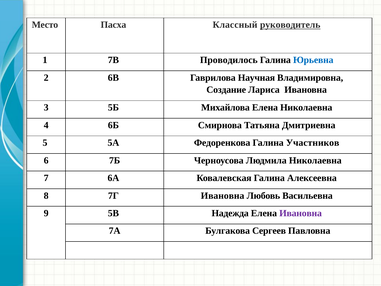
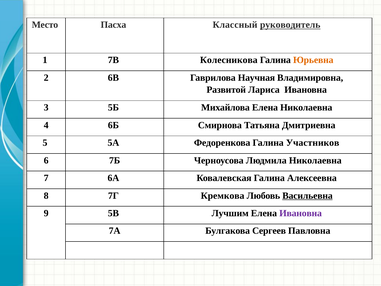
Проводилось: Проводилось -> Колесникова
Юрьевна colour: blue -> orange
Создание: Создание -> Развитой
7Г Ивановна: Ивановна -> Кремкова
Васильевна underline: none -> present
Надежда: Надежда -> Лучшим
